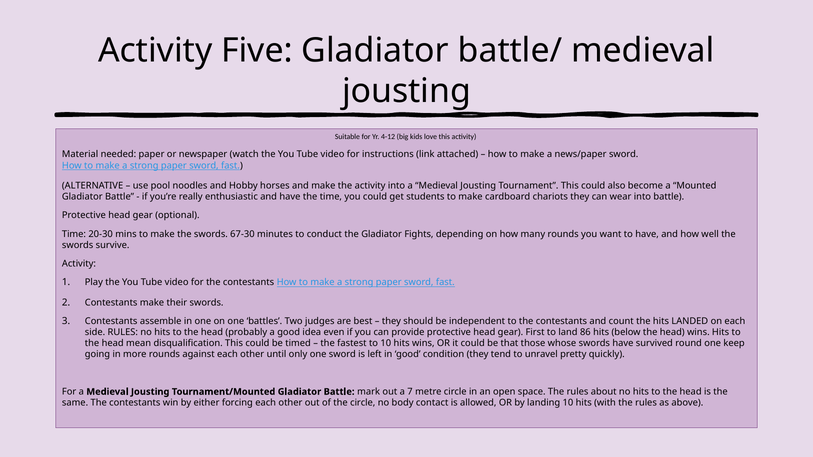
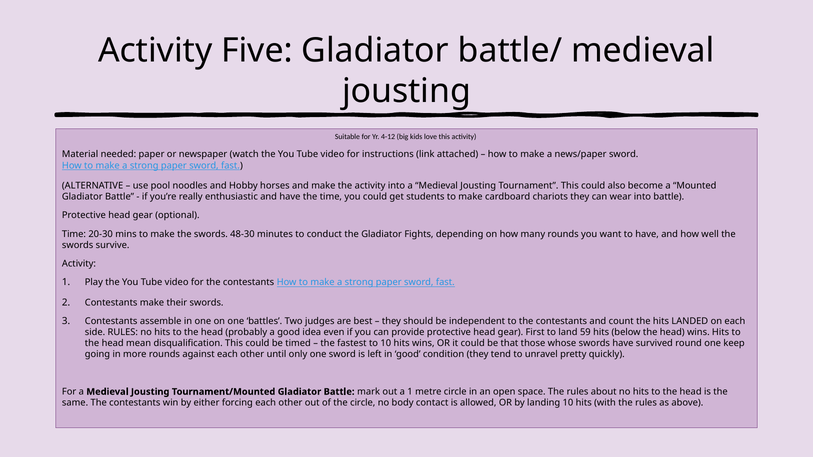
67-30: 67-30 -> 48-30
86: 86 -> 59
a 7: 7 -> 1
